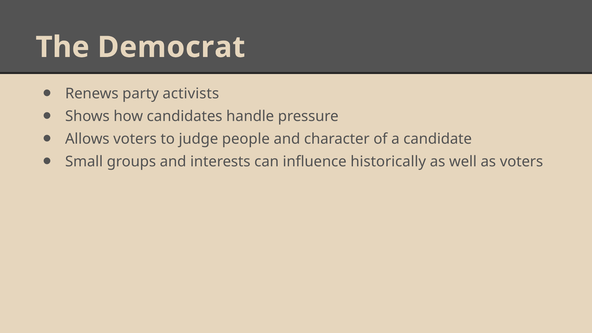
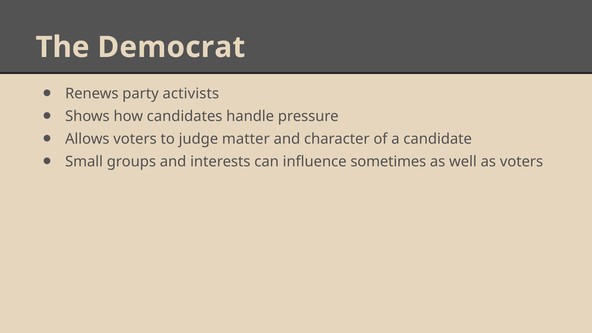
people: people -> matter
historically: historically -> sometimes
